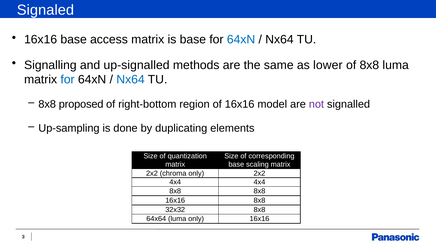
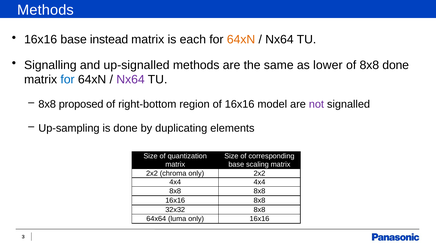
Signaled at (45, 10): Signaled -> Methods
access: access -> instead
is base: base -> each
64xN at (241, 40) colour: blue -> orange
8x8 luma: luma -> done
Nx64 at (131, 80) colour: blue -> purple
